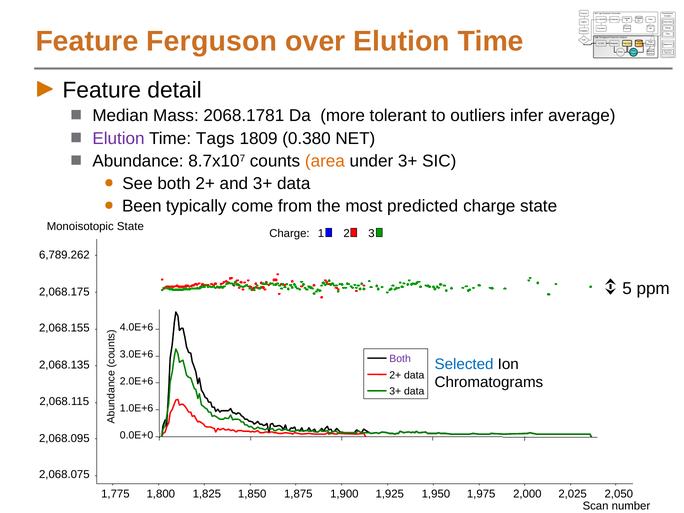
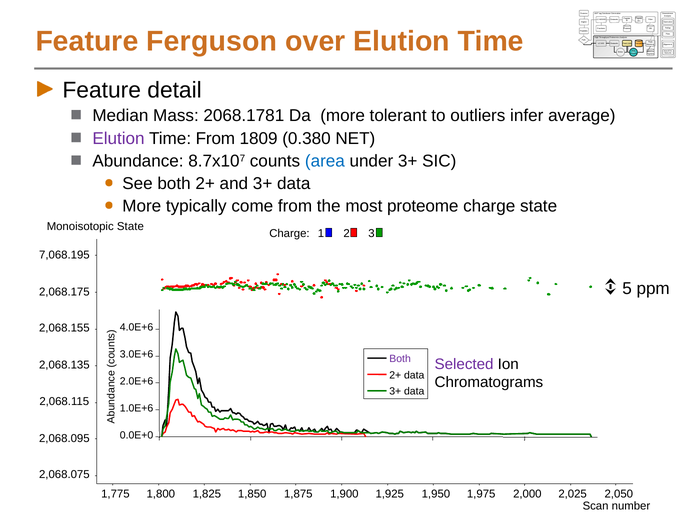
Time Tags: Tags -> From
area colour: orange -> blue
Been at (142, 206): Been -> More
predicted: predicted -> proteome
6,789.262: 6,789.262 -> 7,068.195
Selected colour: blue -> purple
